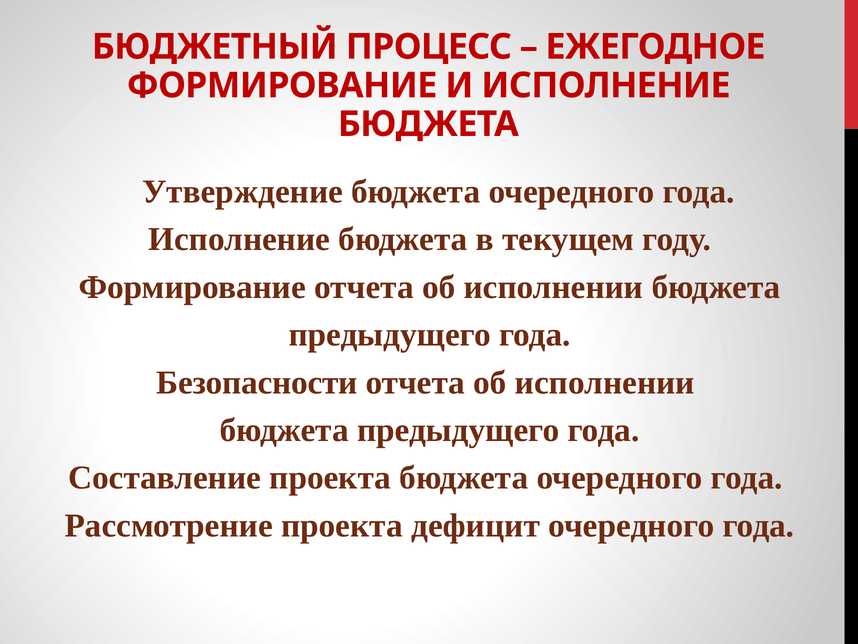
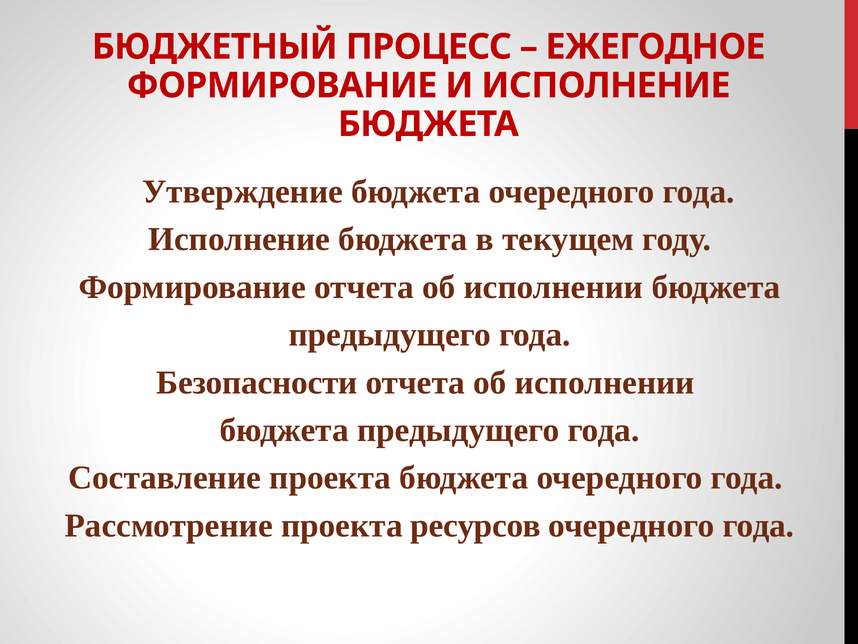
дефицит: дефицит -> ресурсов
